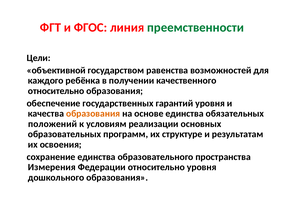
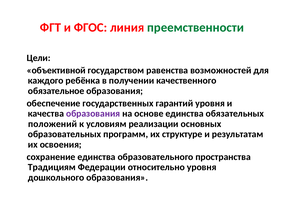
относительно at (56, 91): относительно -> обязательное
образования at (93, 114) colour: orange -> purple
Измерения: Измерения -> Традициям
